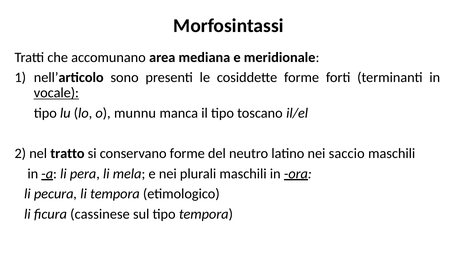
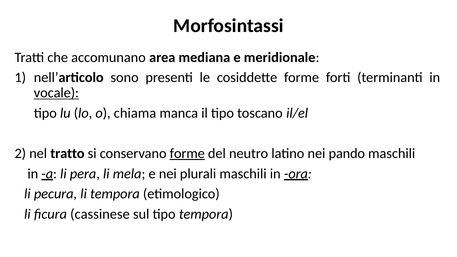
munnu: munnu -> chiama
forme at (187, 153) underline: none -> present
saccio: saccio -> pando
